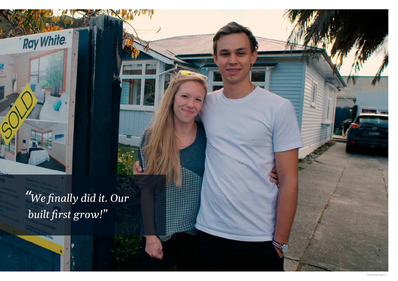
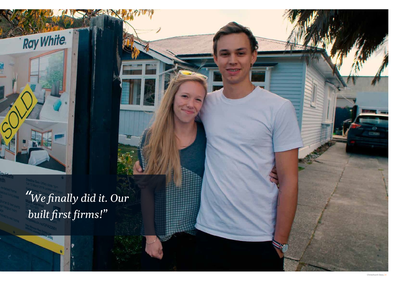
grow: grow -> firms
